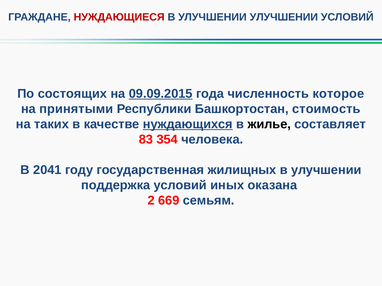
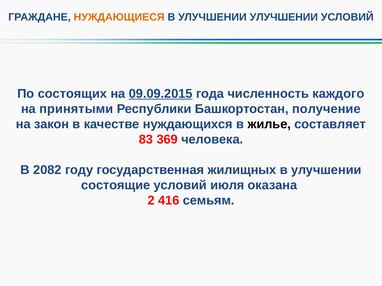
НУЖДАЮЩИЕСЯ colour: red -> orange
которое: которое -> каждого
стоимость: стоимость -> получение
таких: таких -> закон
нуждающихся underline: present -> none
354: 354 -> 369
2041: 2041 -> 2082
поддержка: поддержка -> состоящие
иных: иных -> июля
669: 669 -> 416
